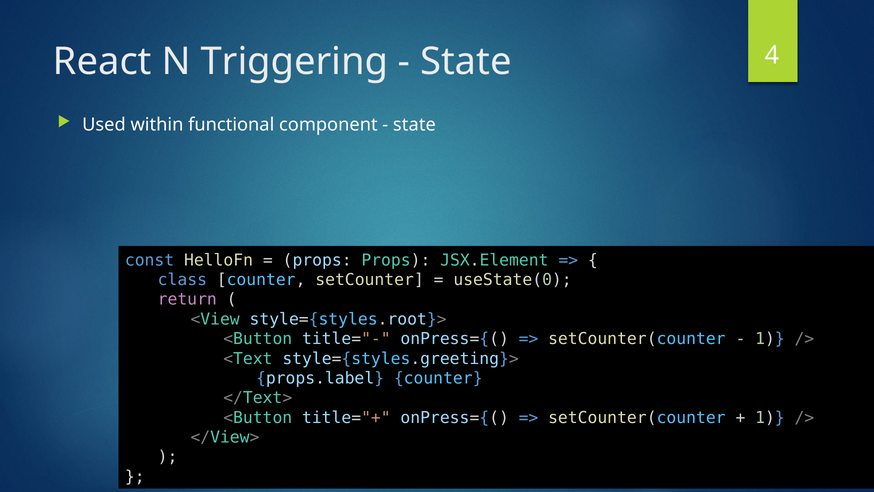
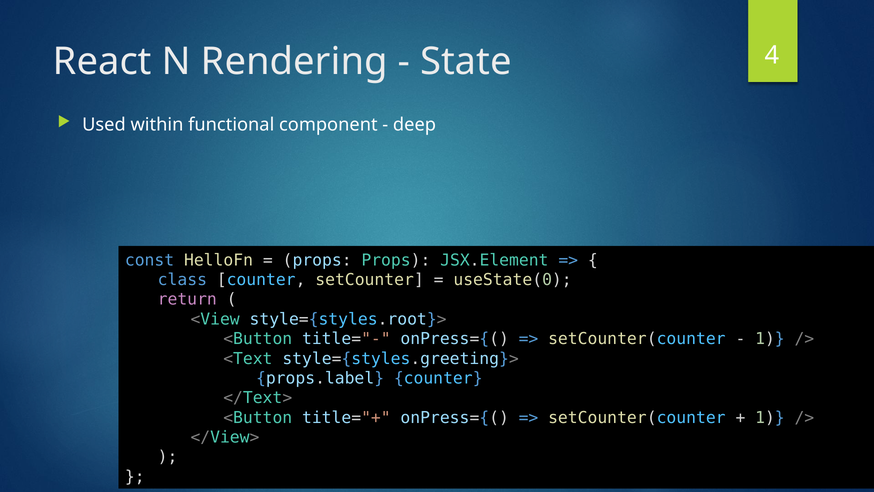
Triggering: Triggering -> Rendering
state at (414, 125): state -> deep
